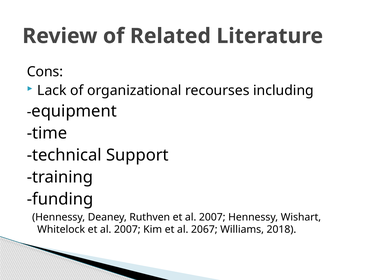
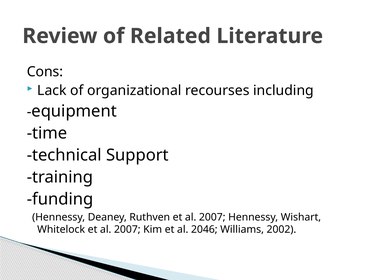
2067: 2067 -> 2046
2018: 2018 -> 2002
